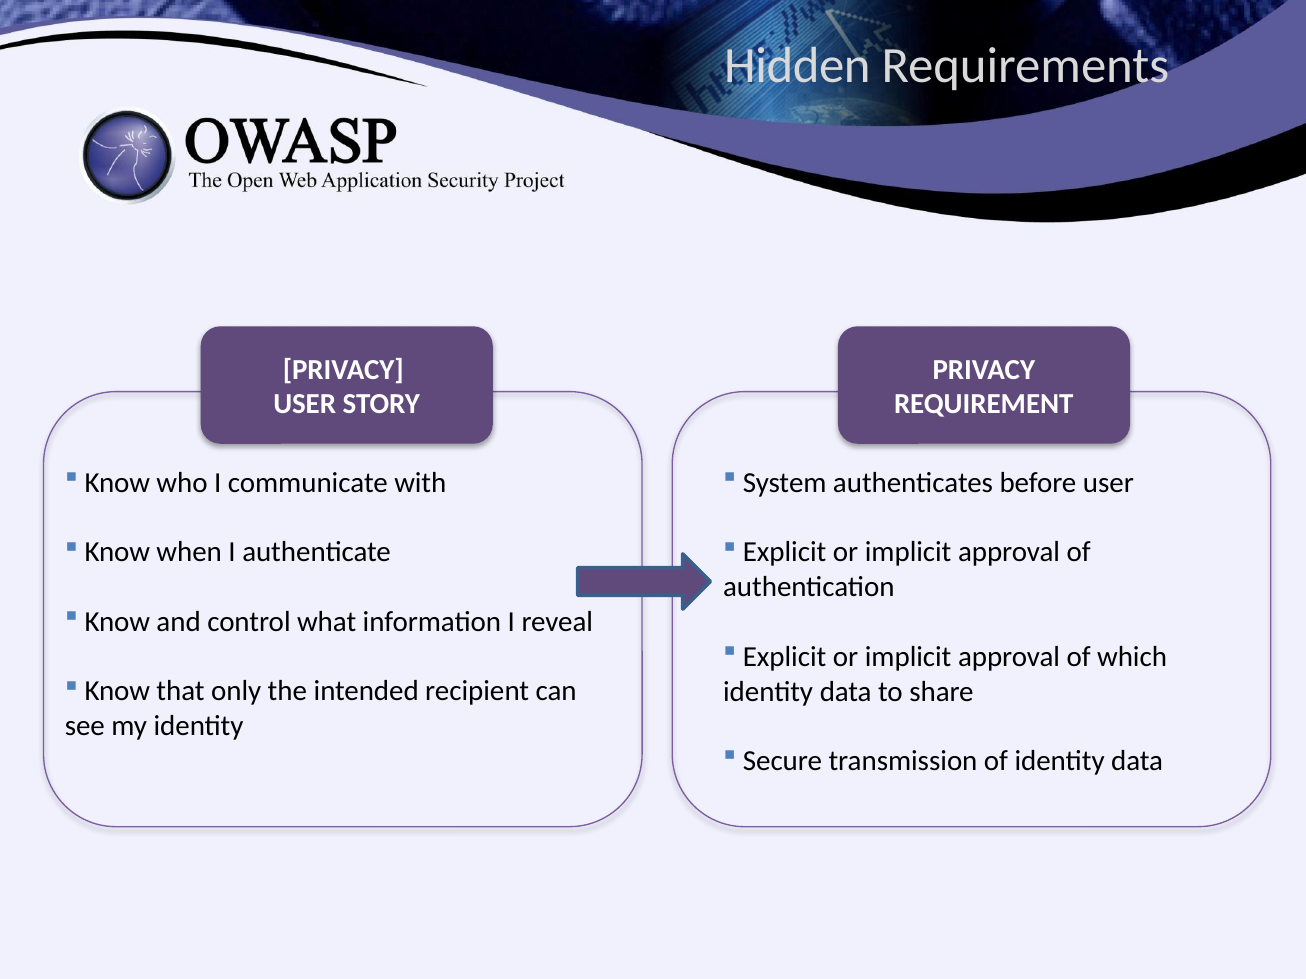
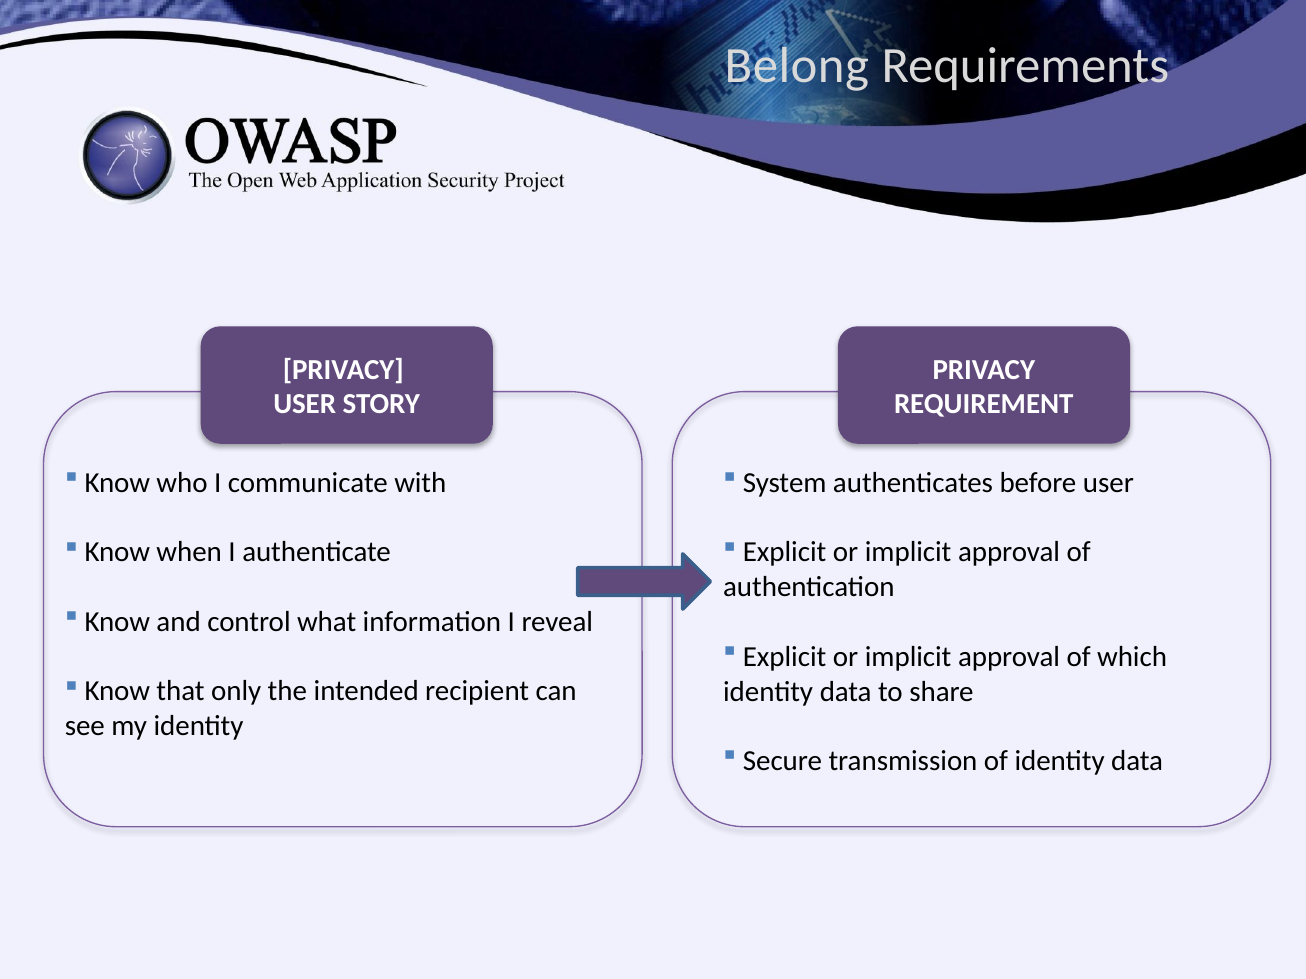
Hidden: Hidden -> Belong
